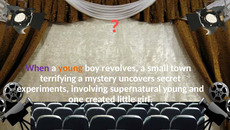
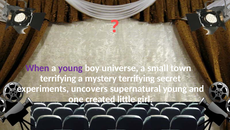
young at (70, 68) colour: orange -> purple
revolves: revolves -> universe
mystery uncovers: uncovers -> terrifying
involving: involving -> uncovers
